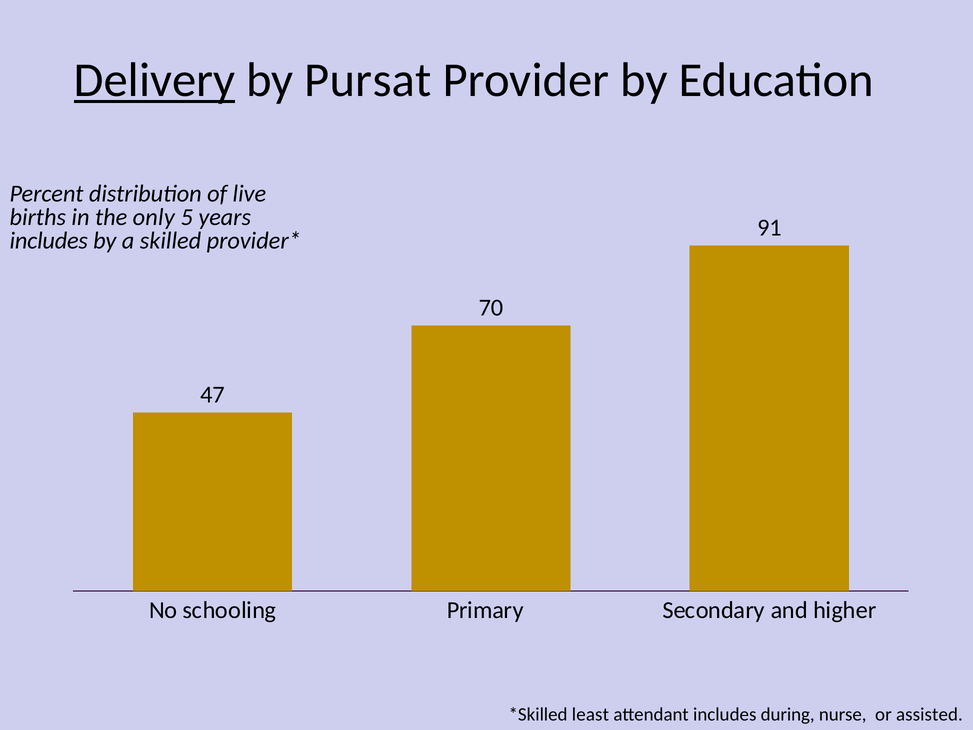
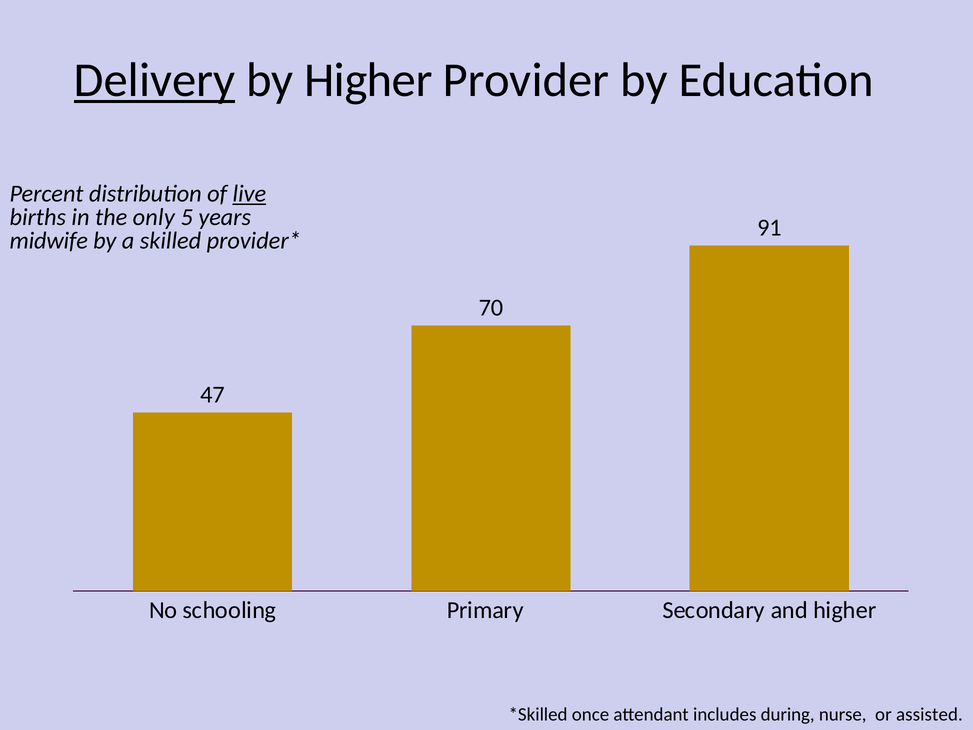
by Pursat: Pursat -> Higher
live underline: none -> present
includes at (49, 241): includes -> midwife
least: least -> once
